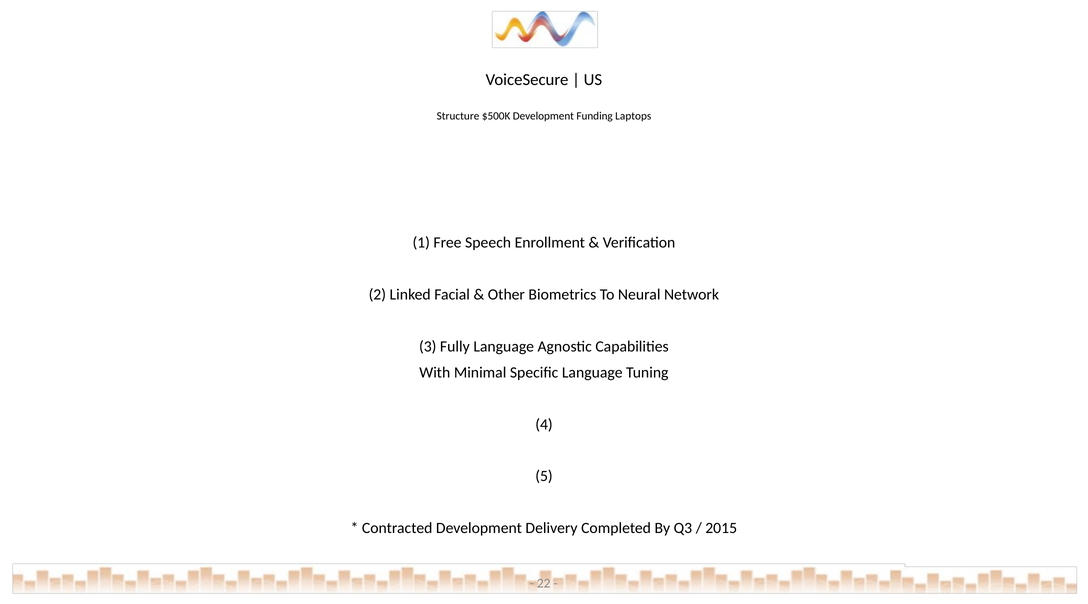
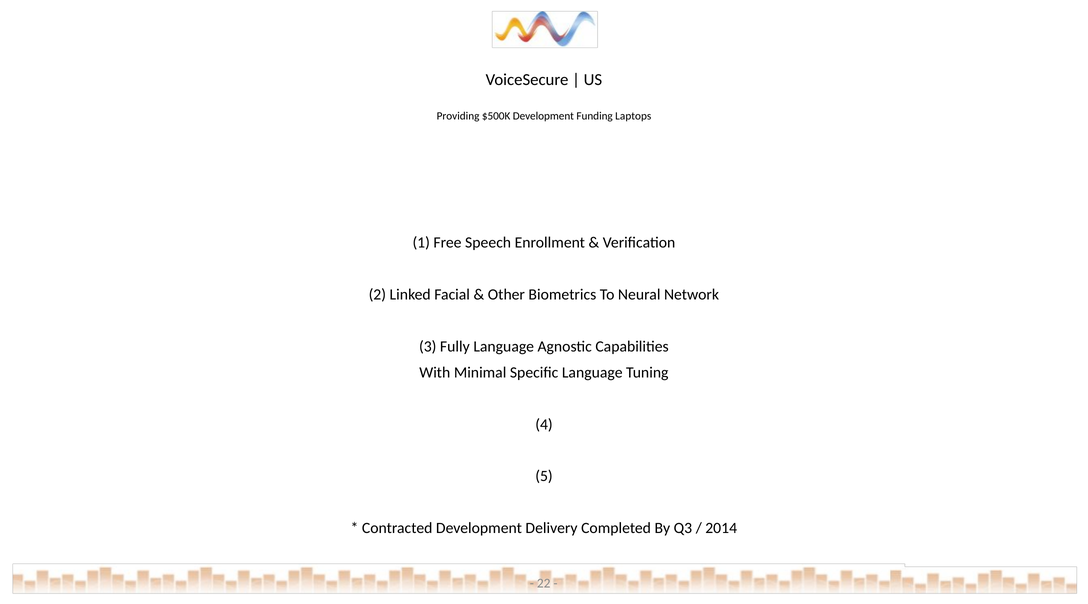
Structure: Structure -> Providing
2015: 2015 -> 2014
